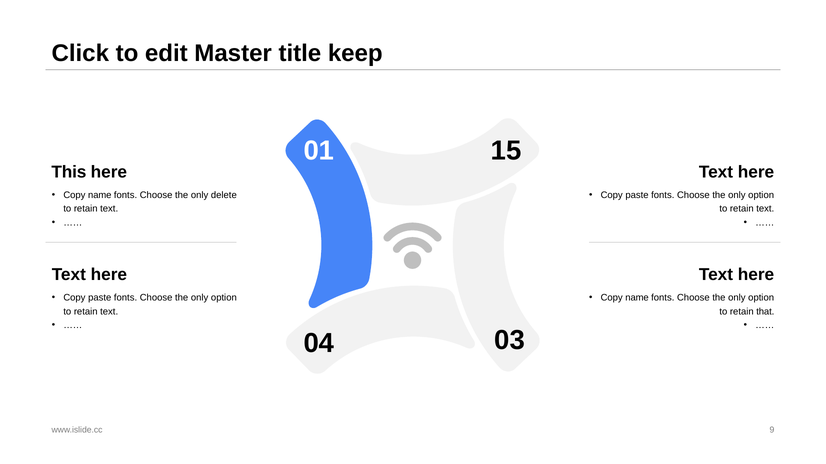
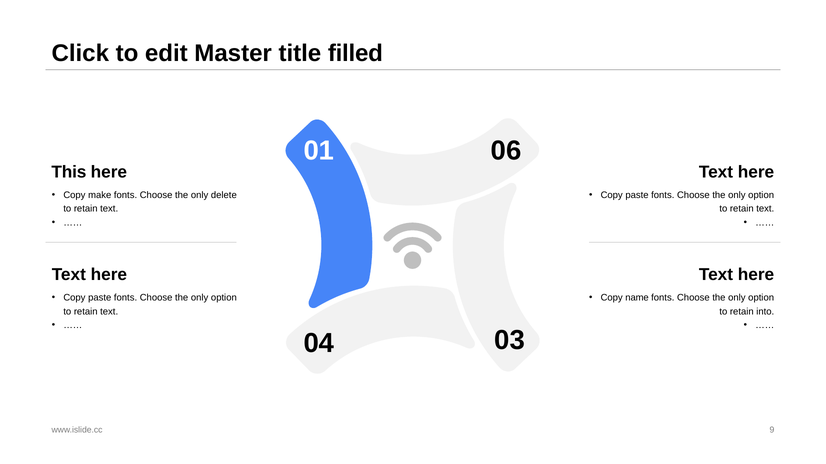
keep: keep -> filled
15: 15 -> 06
name at (100, 195): name -> make
that: that -> into
